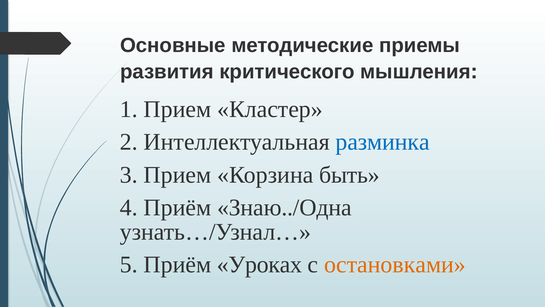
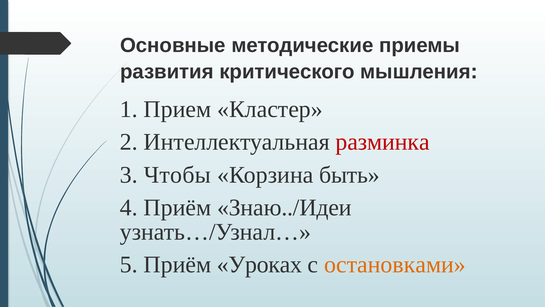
разминка colour: blue -> red
3 Прием: Прием -> Чтобы
Знаю../Одна: Знаю../Одна -> Знаю../Идеи
